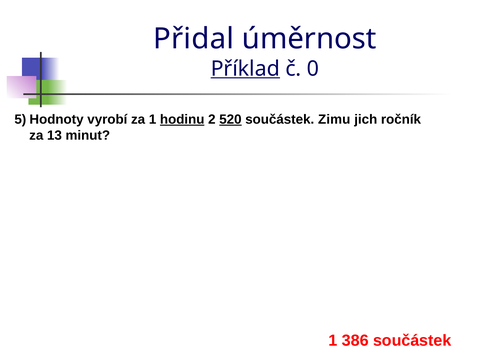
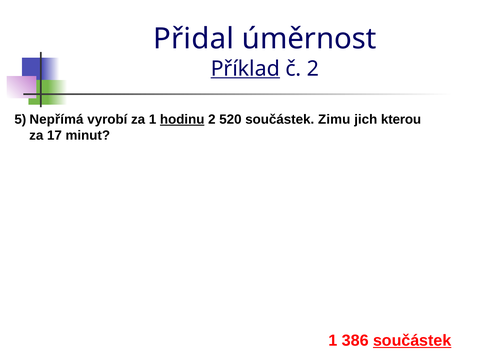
č 0: 0 -> 2
Hodnoty: Hodnoty -> Nepřímá
520 underline: present -> none
ročník: ročník -> kterou
13: 13 -> 17
součástek at (412, 340) underline: none -> present
